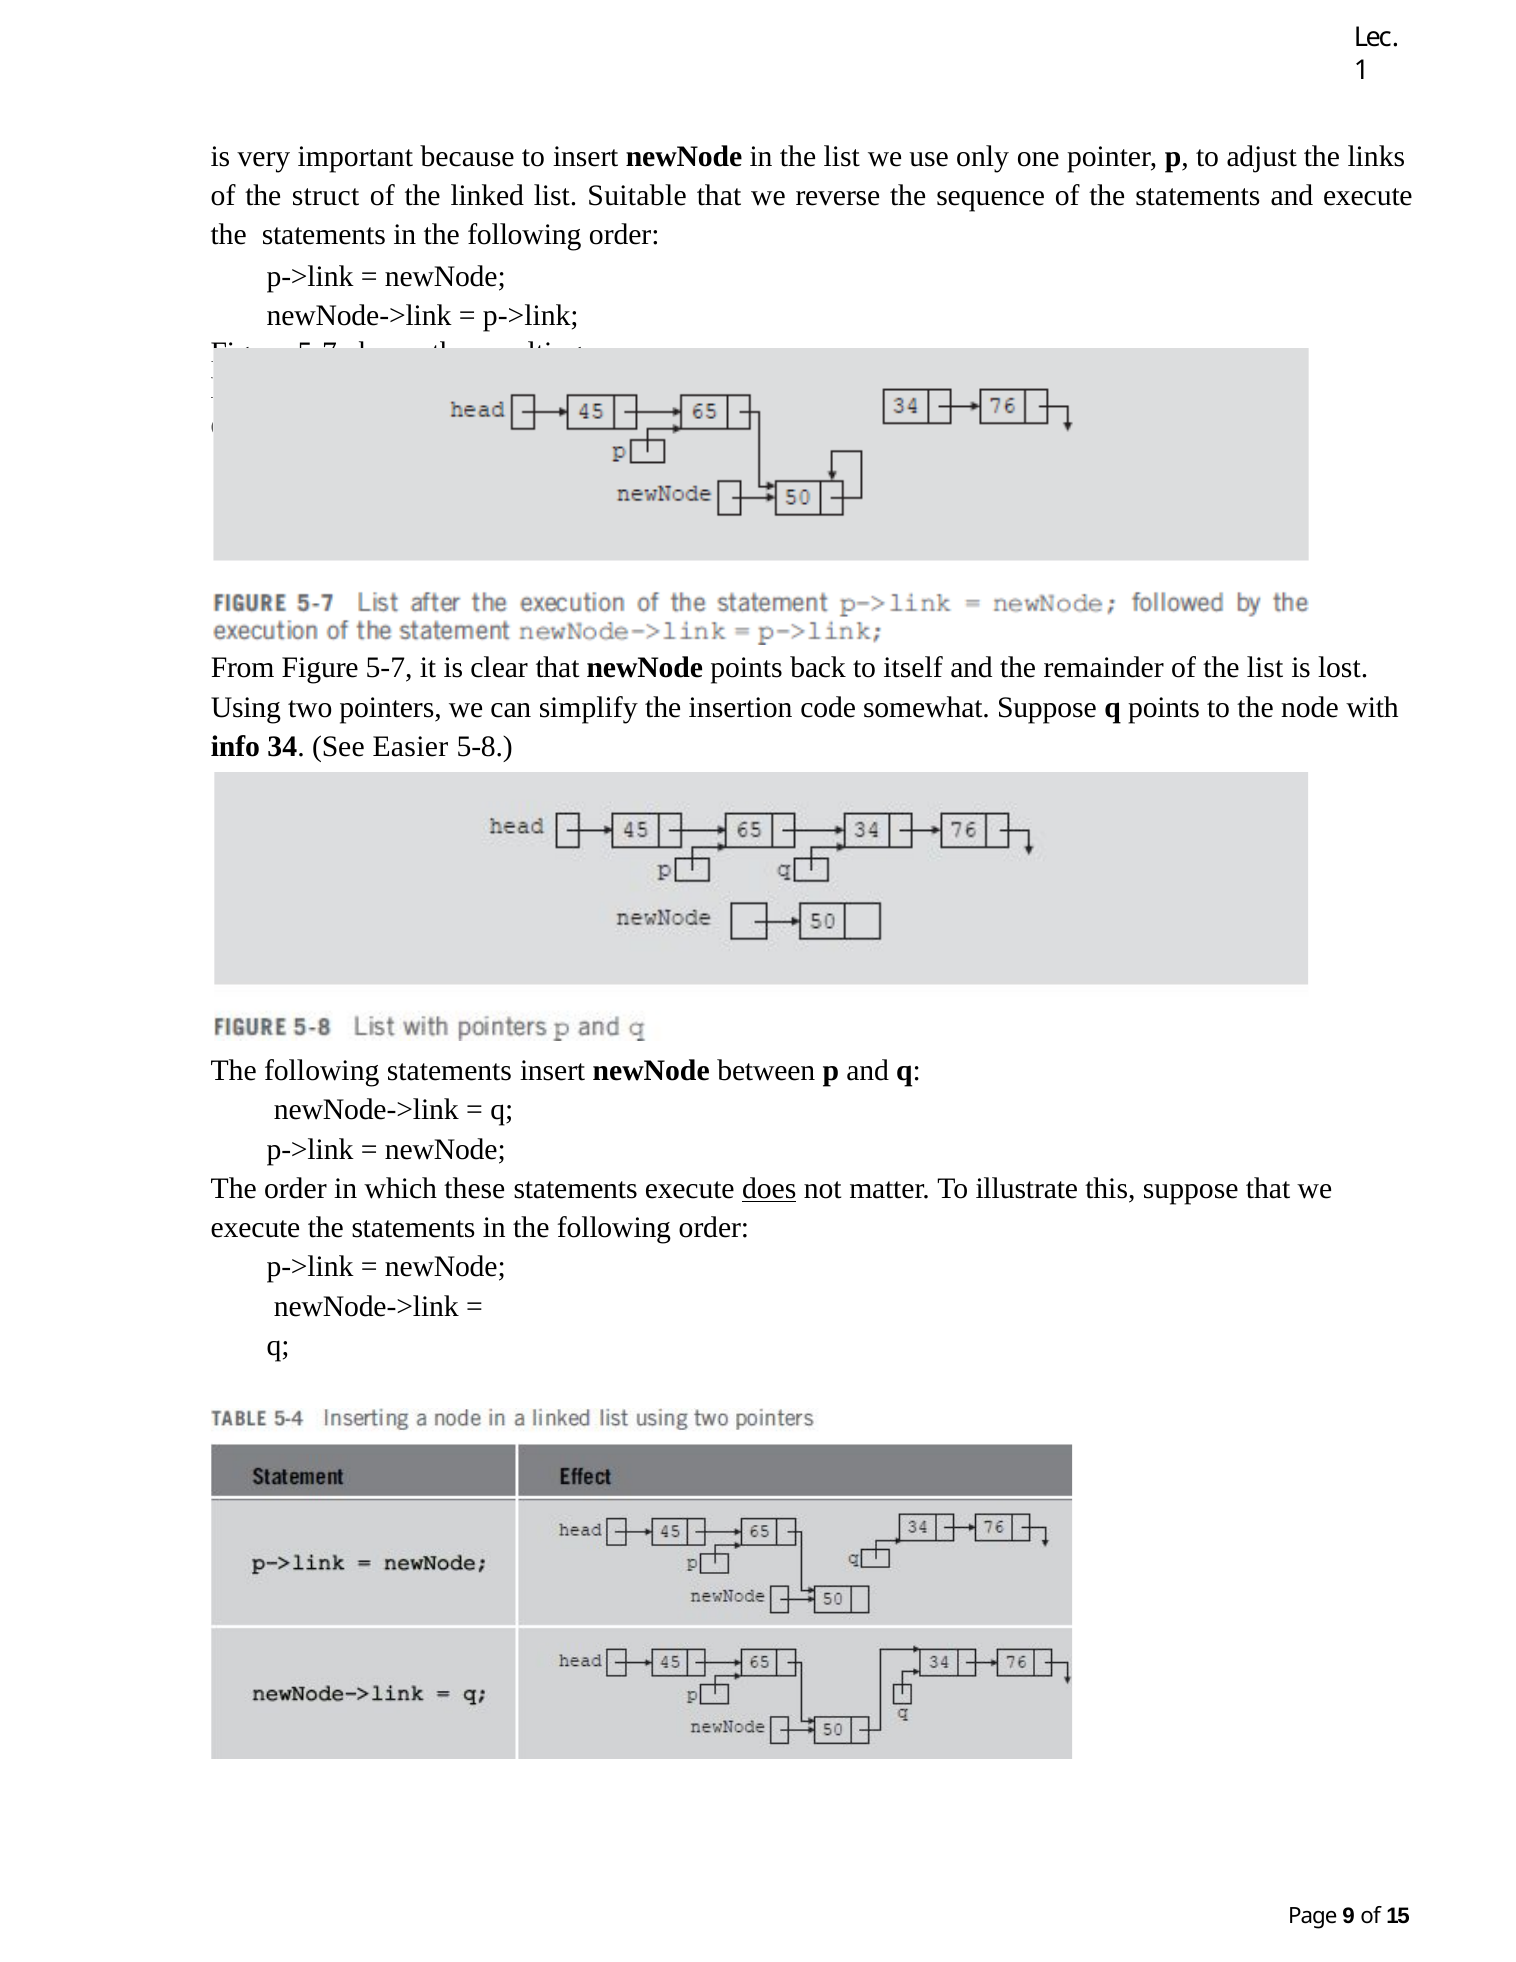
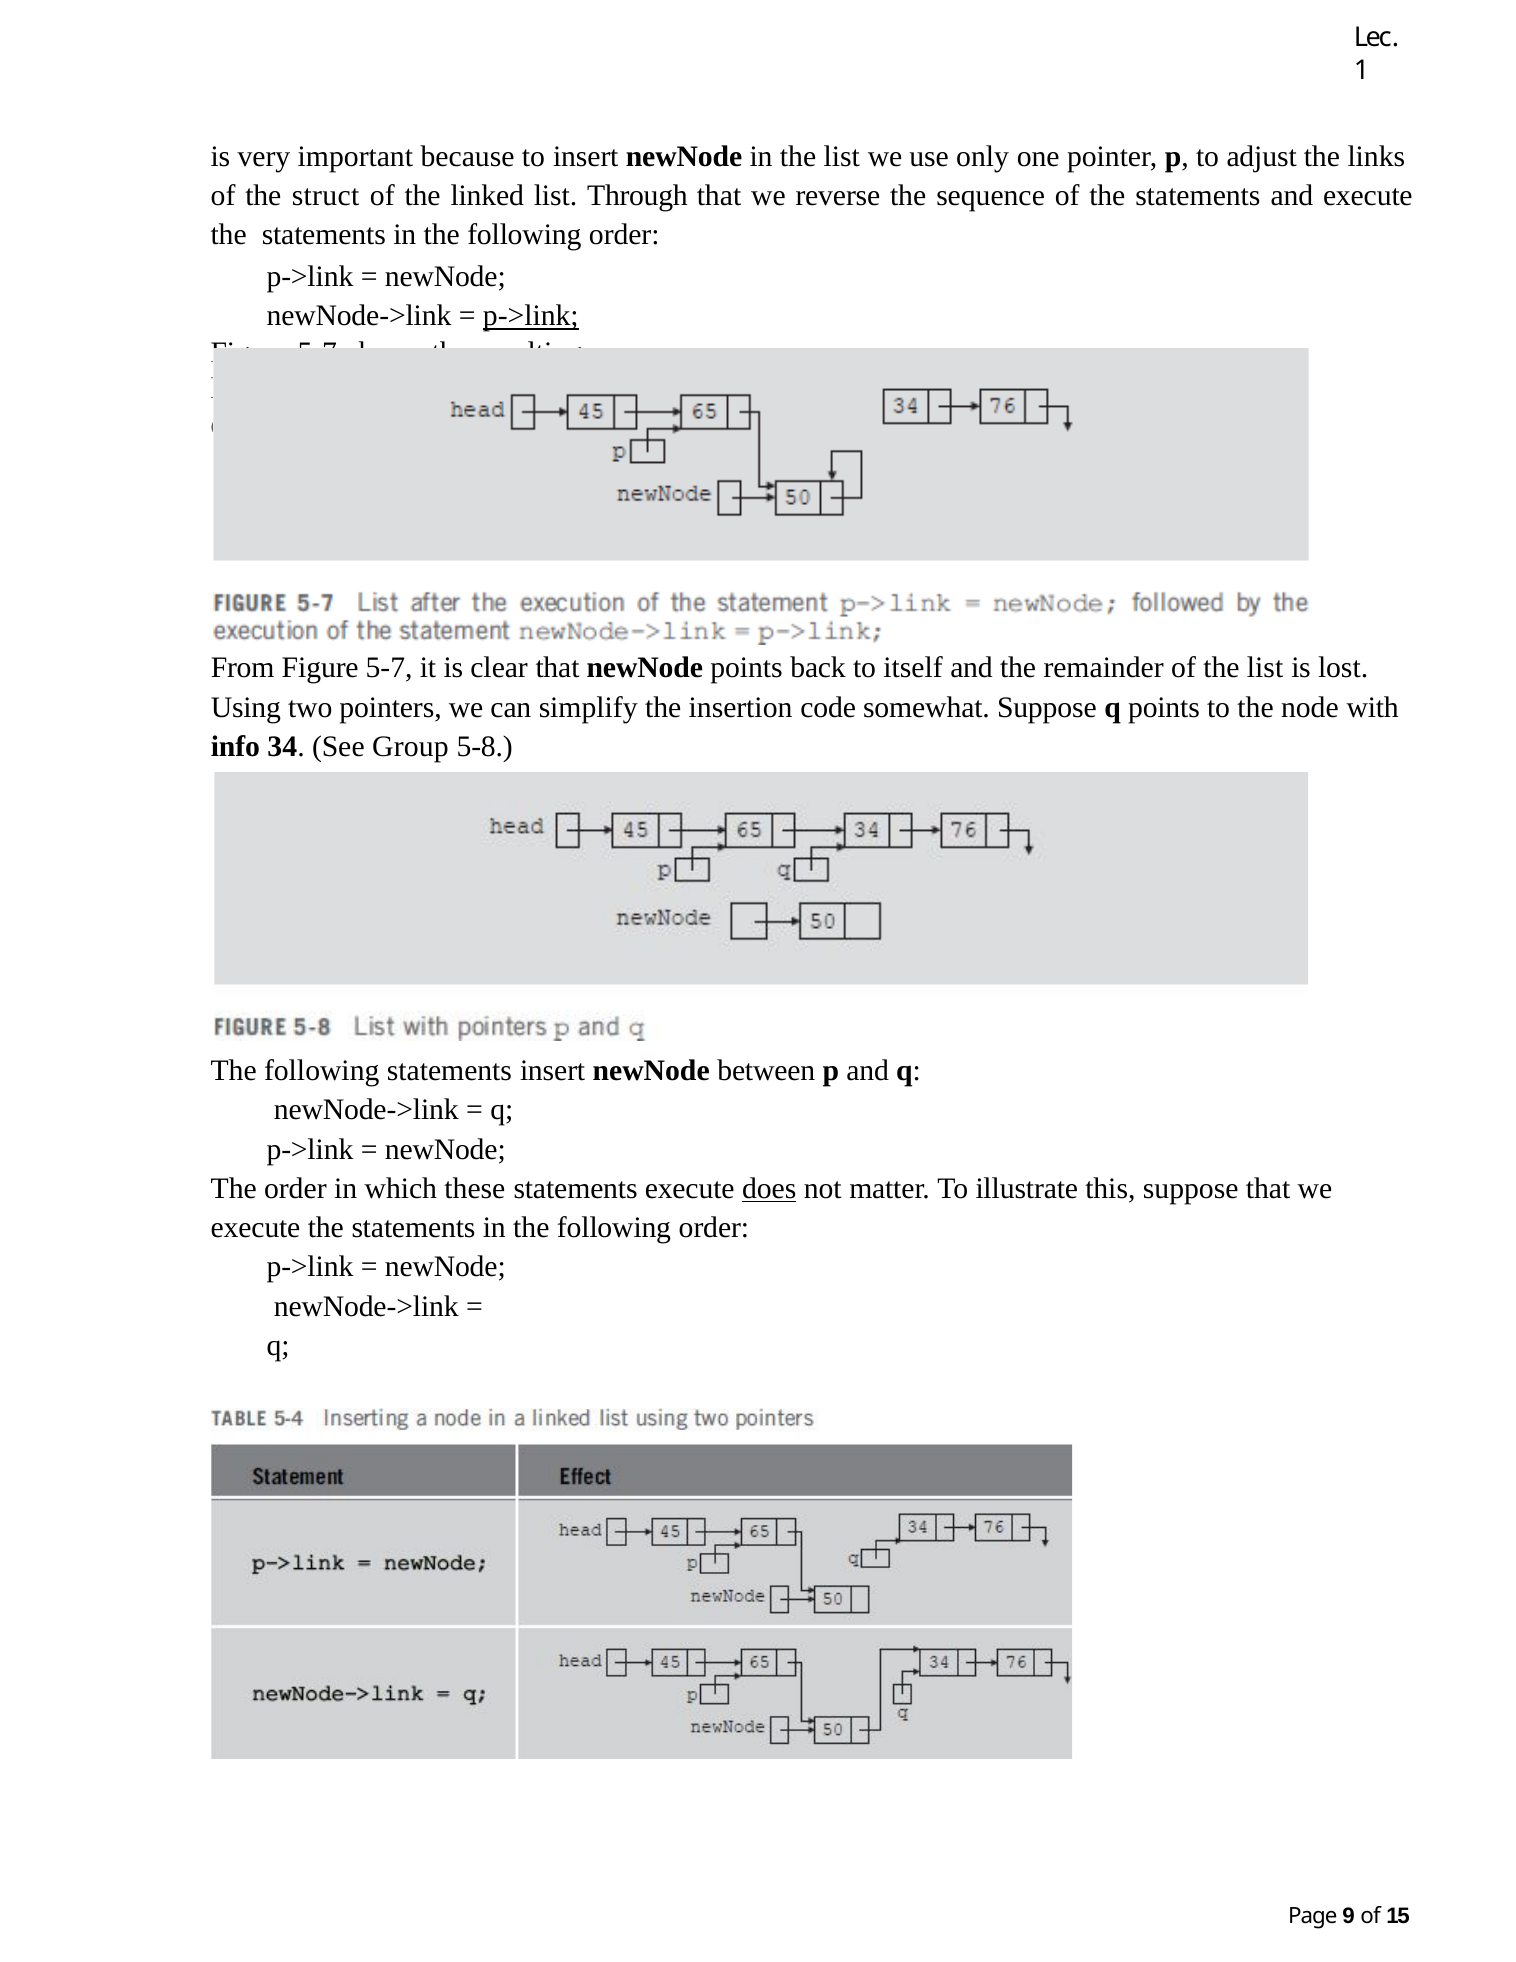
Suitable: Suitable -> Through
p->link at (531, 316) underline: none -> present
Easier: Easier -> Group
